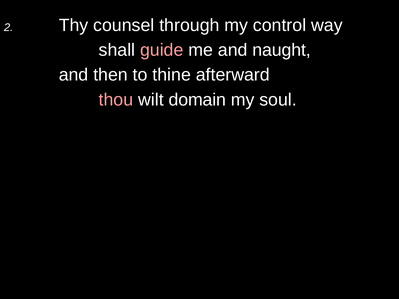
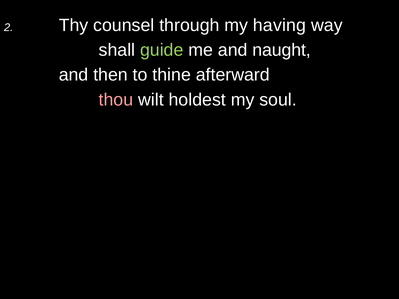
control: control -> having
guide colour: pink -> light green
domain: domain -> holdest
